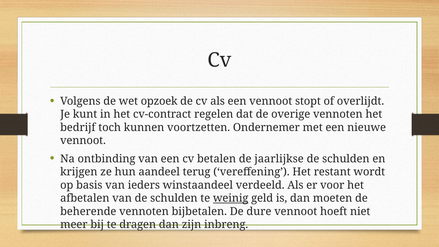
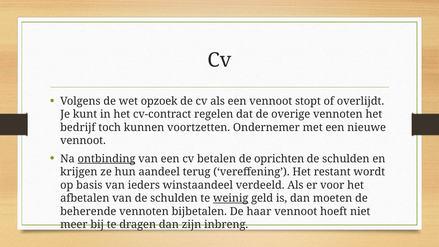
ontbinding underline: none -> present
jaarlijkse: jaarlijkse -> oprichten
dure: dure -> haar
